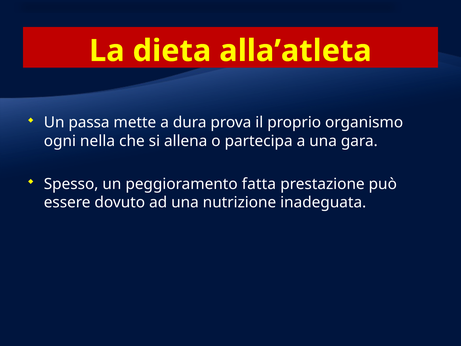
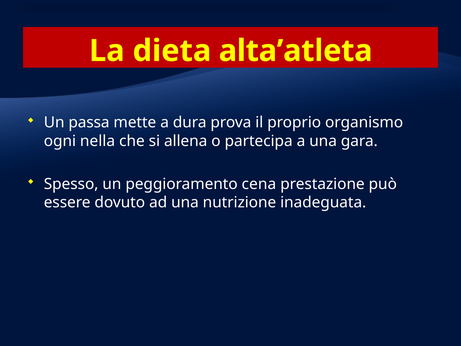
alla’atleta: alla’atleta -> alta’atleta
fatta: fatta -> cena
